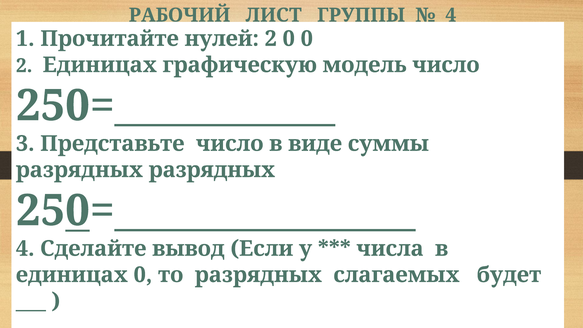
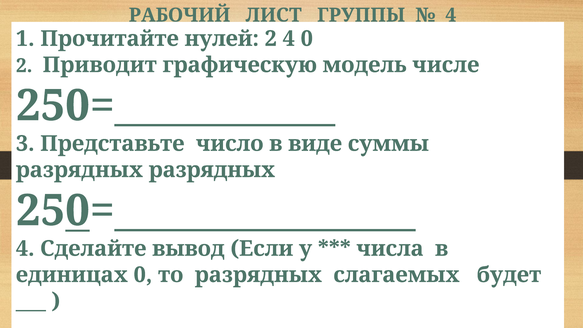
2 0: 0 -> 4
2 Единицах: Единицах -> Приводит
модель число: число -> числе
